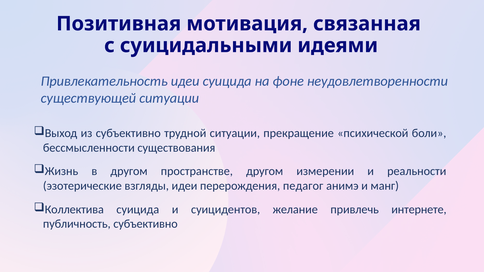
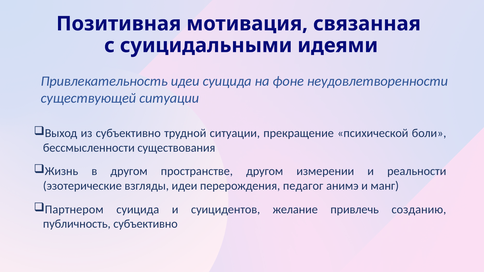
Коллектива: Коллектива -> Партнером
интернете: интернете -> созданию
